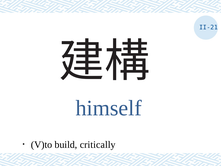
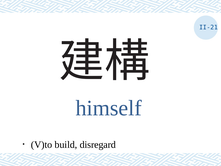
critically: critically -> disregard
